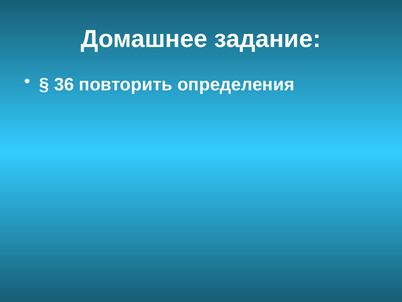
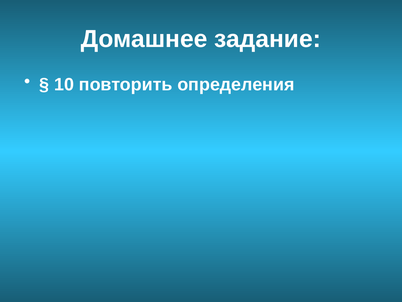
36: 36 -> 10
